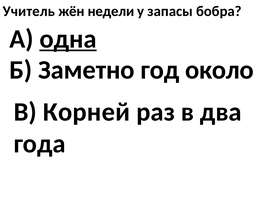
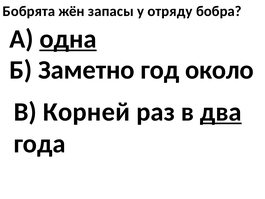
Учитель: Учитель -> Бобрята
недели: недели -> запасы
запасы: запасы -> отряду
два underline: none -> present
